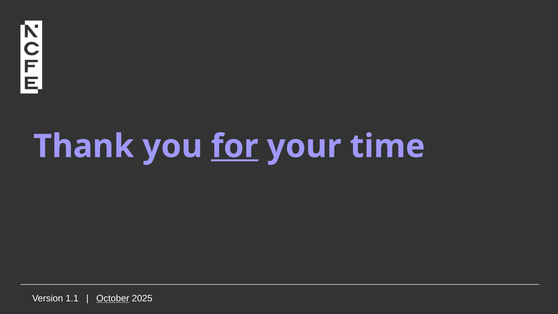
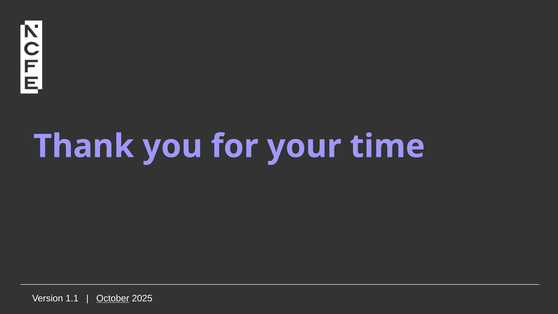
for underline: present -> none
